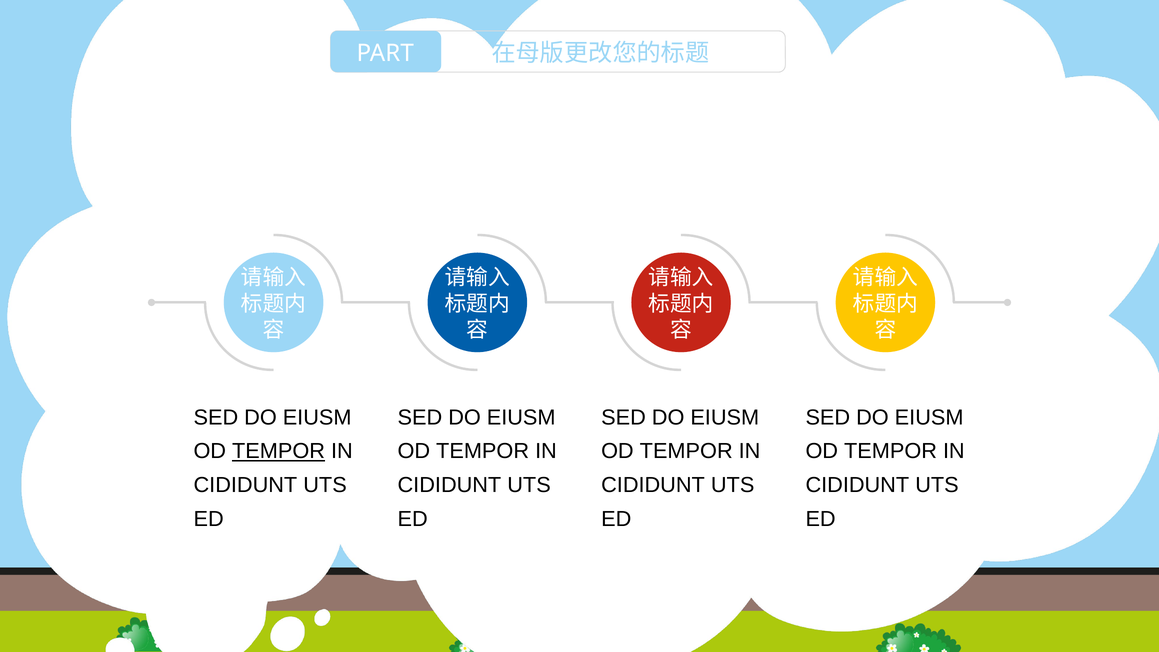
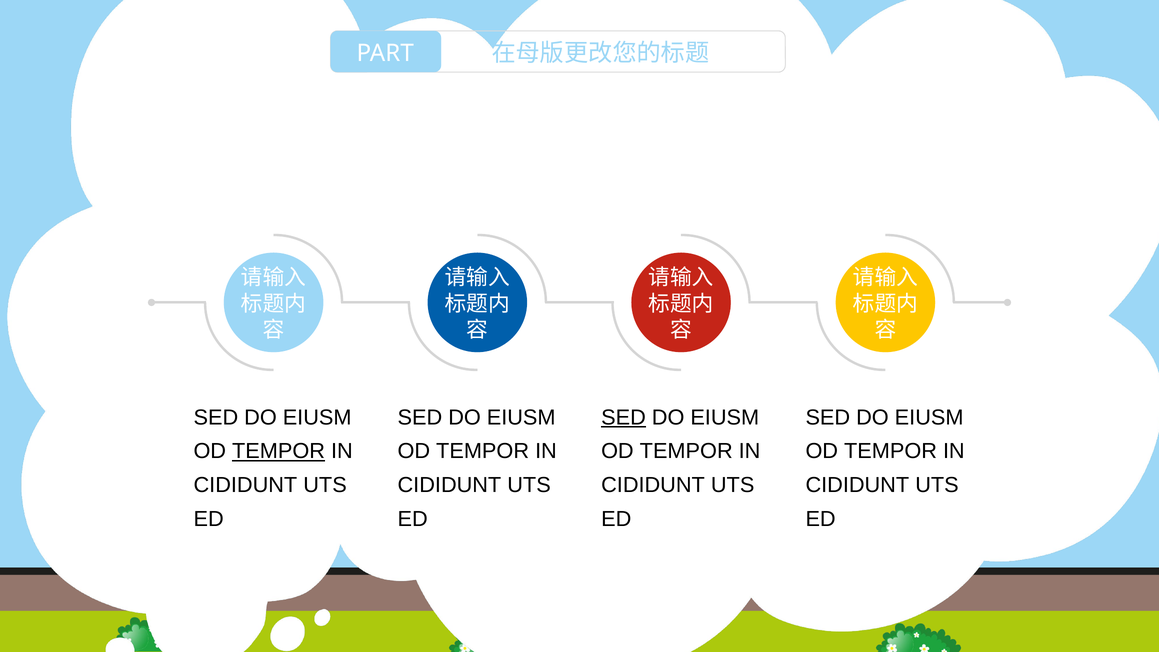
SED at (624, 417) underline: none -> present
